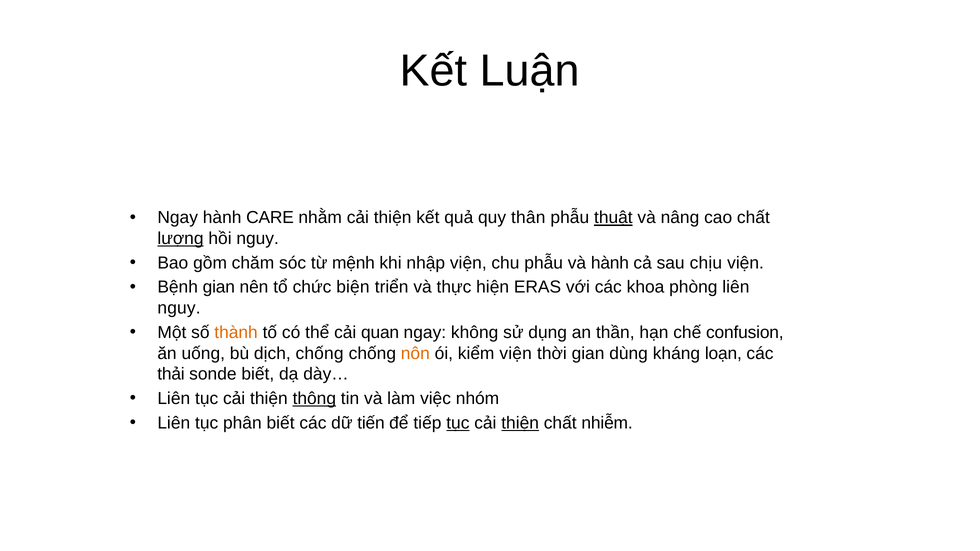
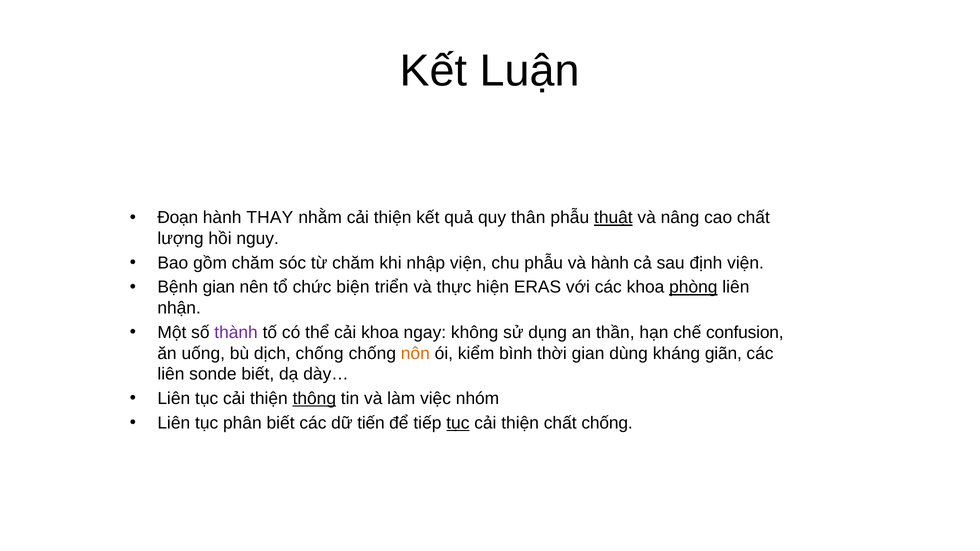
Ngay at (178, 218): Ngay -> Đoạn
CARE: CARE -> THAY
lượng underline: present -> none
từ mệnh: mệnh -> chăm
chịu: chịu -> định
phòng underline: none -> present
nguy at (179, 308): nguy -> nhận
thành colour: orange -> purple
cải quan: quan -> khoa
kiểm viện: viện -> bình
loạn: loạn -> giãn
thải at (171, 374): thải -> liên
thiện at (520, 423) underline: present -> none
chất nhiễm: nhiễm -> chống
